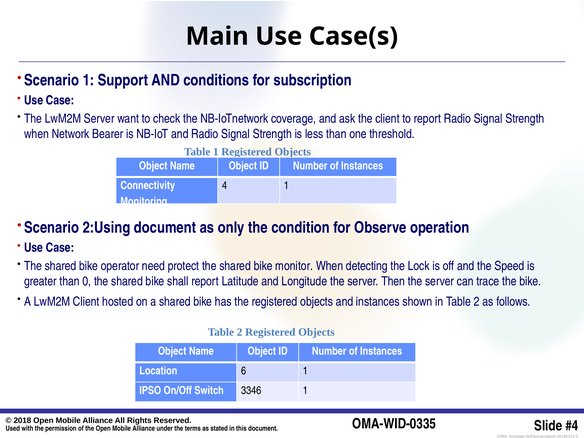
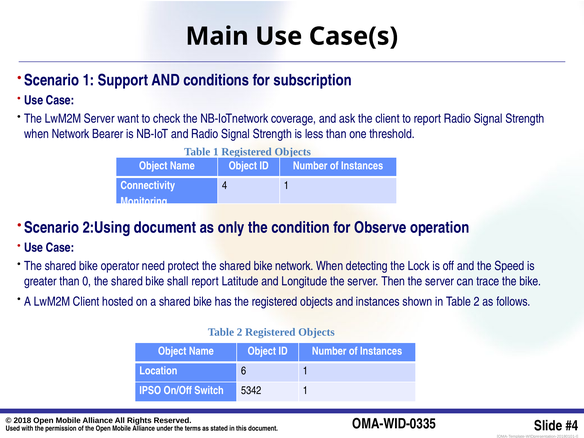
bike monitor: monitor -> network
3346: 3346 -> 5342
